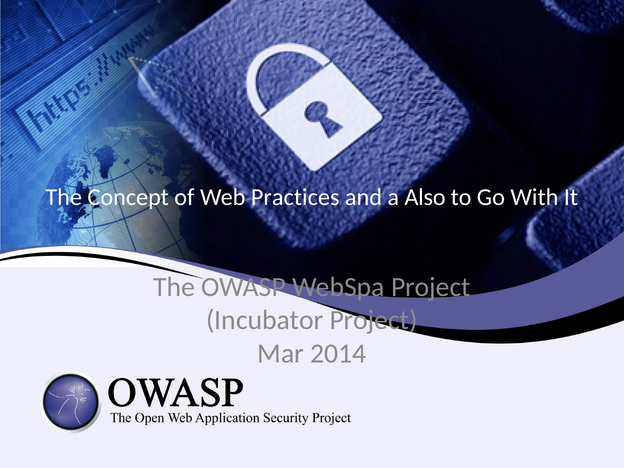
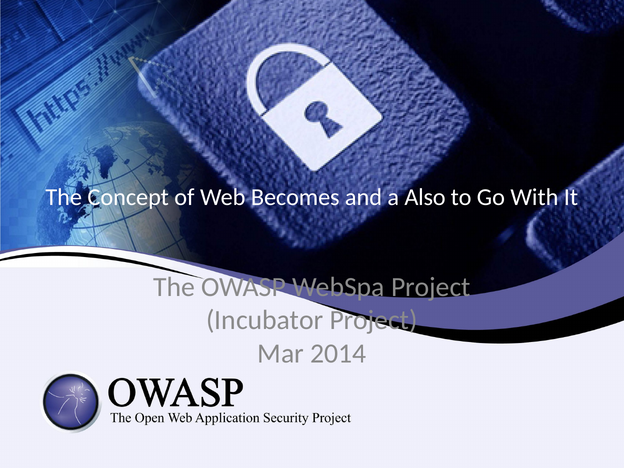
Practices: Practices -> Becomes
